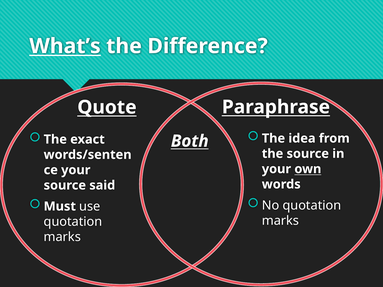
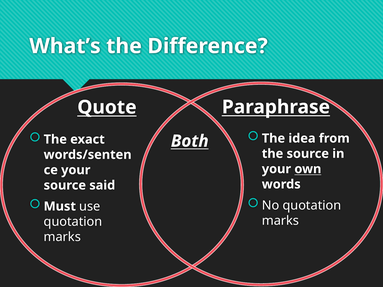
What’s underline: present -> none
